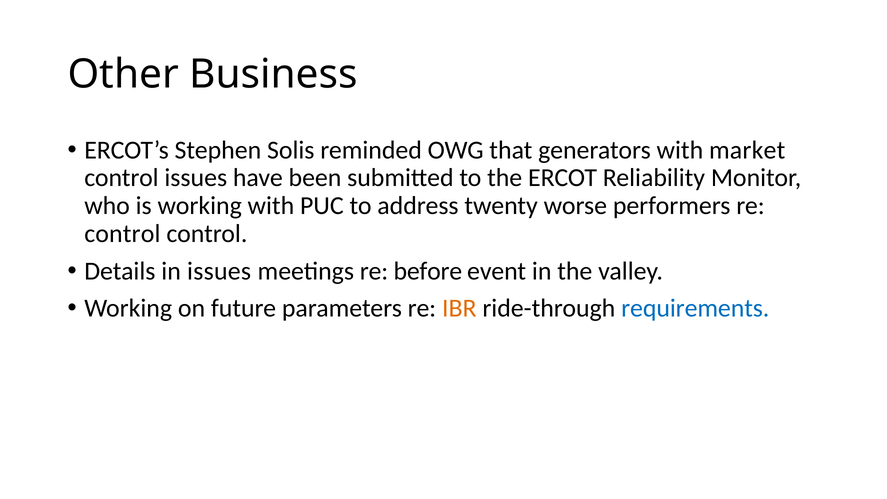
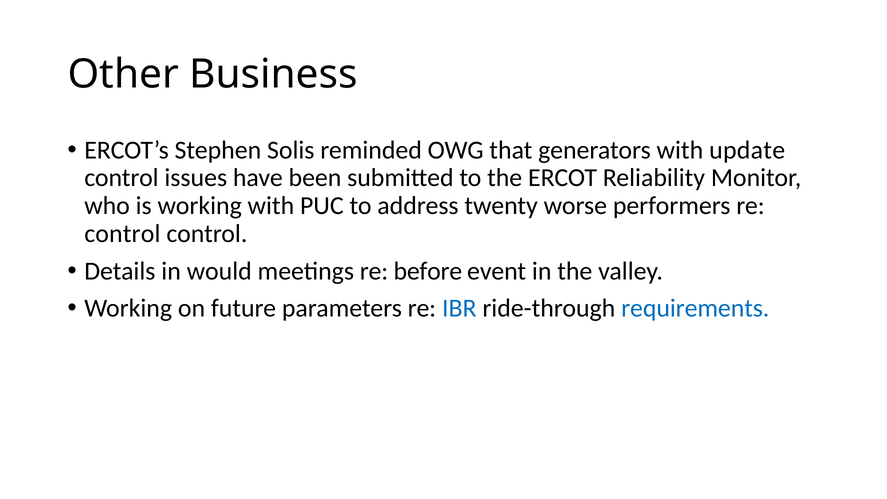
market: market -> update
in issues: issues -> would
IBR colour: orange -> blue
